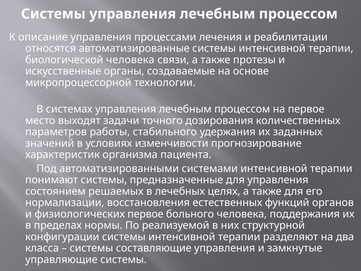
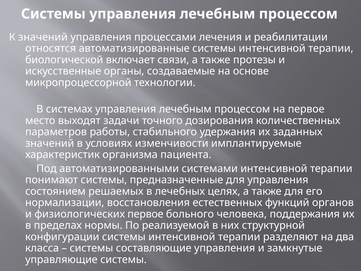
К описание: описание -> значений
биологической человека: человека -> включает
прогнозирование: прогнозирование -> имплантируемые
